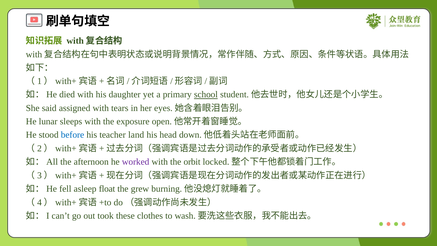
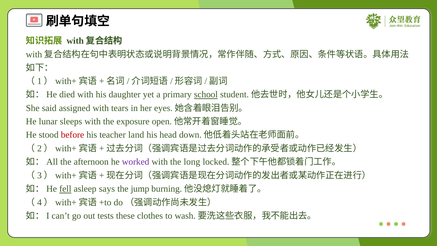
before colour: blue -> red
orbit: orbit -> long
fell underline: none -> present
float: float -> says
grew: grew -> jump
took: took -> tests
